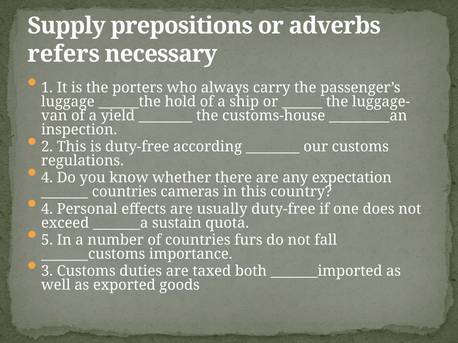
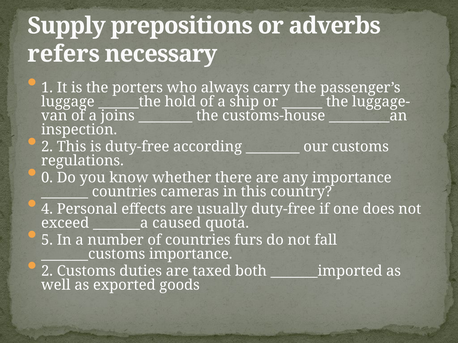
yield: yield -> joins
4 at (47, 178): 4 -> 0
any expectation: expectation -> importance
sustain: sustain -> caused
3 at (47, 271): 3 -> 2
